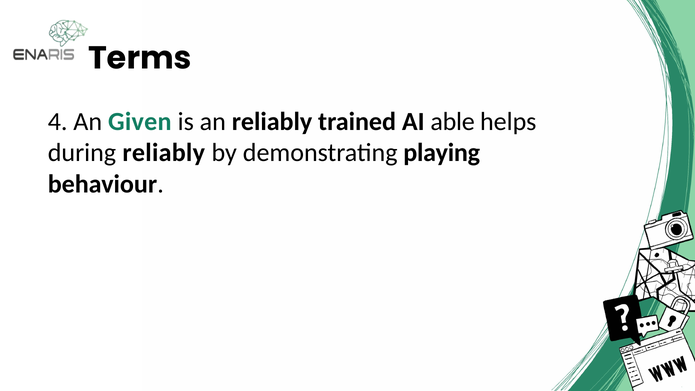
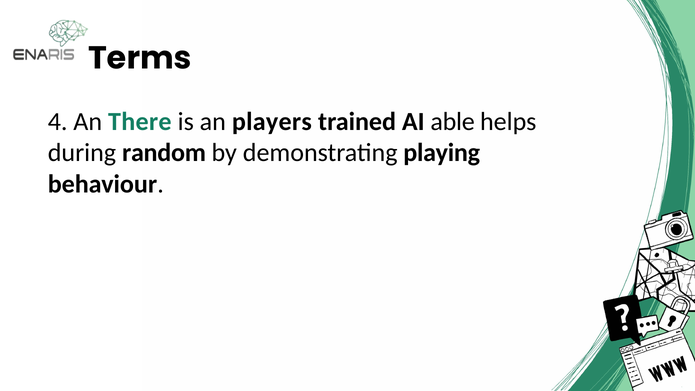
Given: Given -> There
an reliably: reliably -> players
during reliably: reliably -> random
